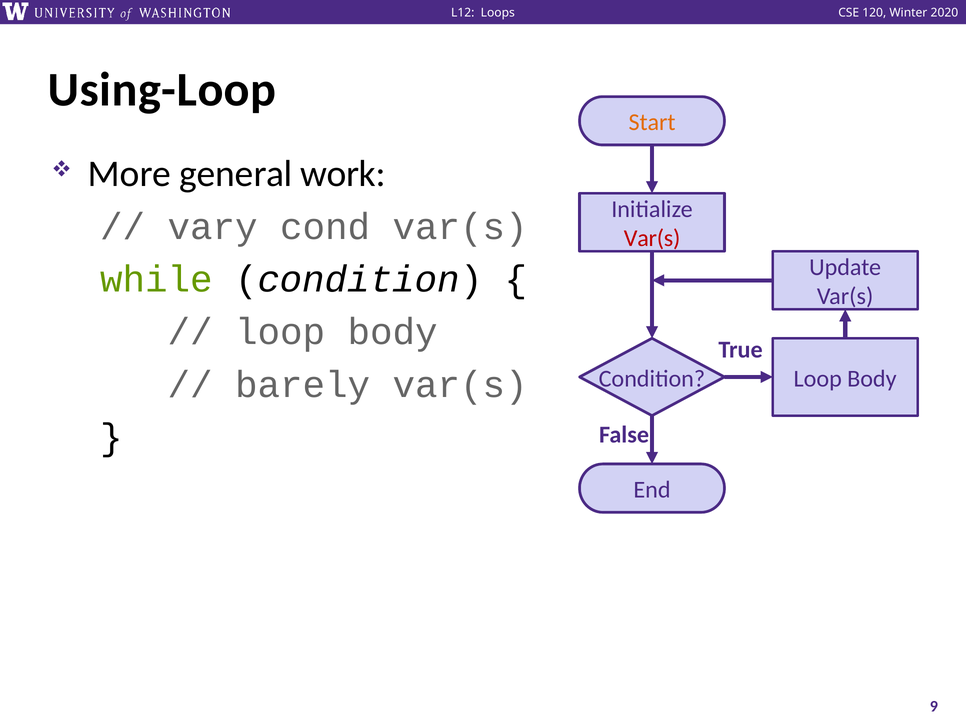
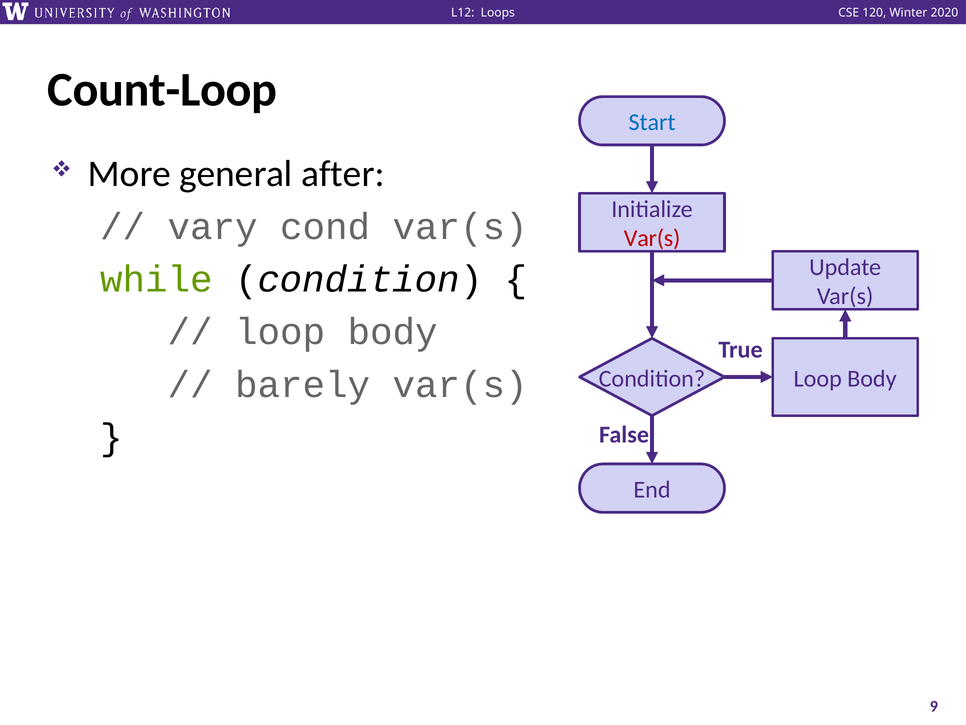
Using-Loop: Using-Loop -> Count-Loop
Start colour: orange -> blue
work: work -> after
